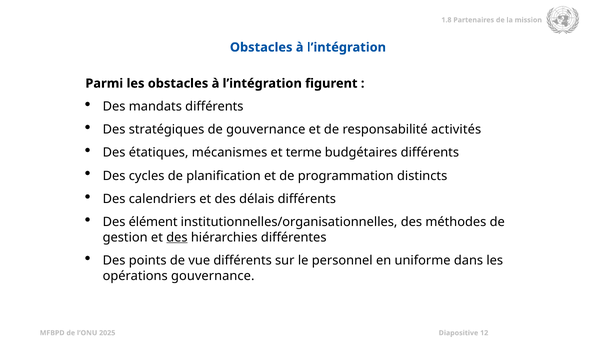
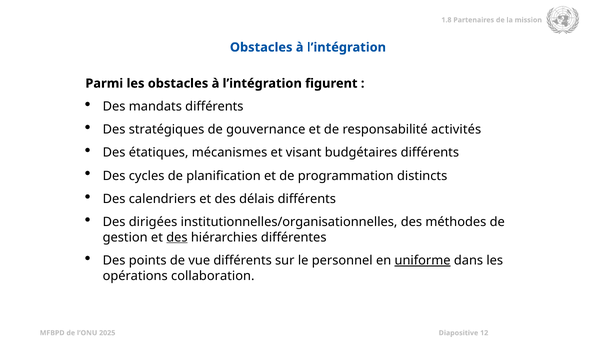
terme: terme -> visant
élément: élément -> dirigées
uniforme underline: none -> present
opérations gouvernance: gouvernance -> collaboration
